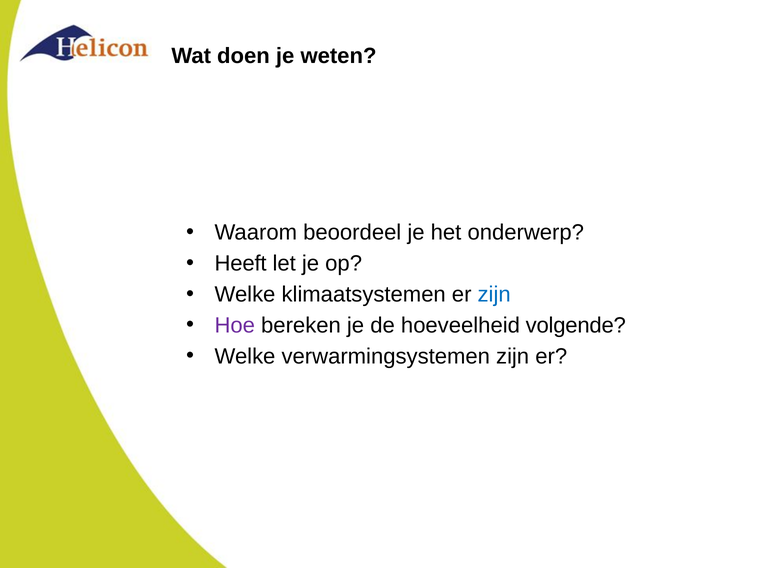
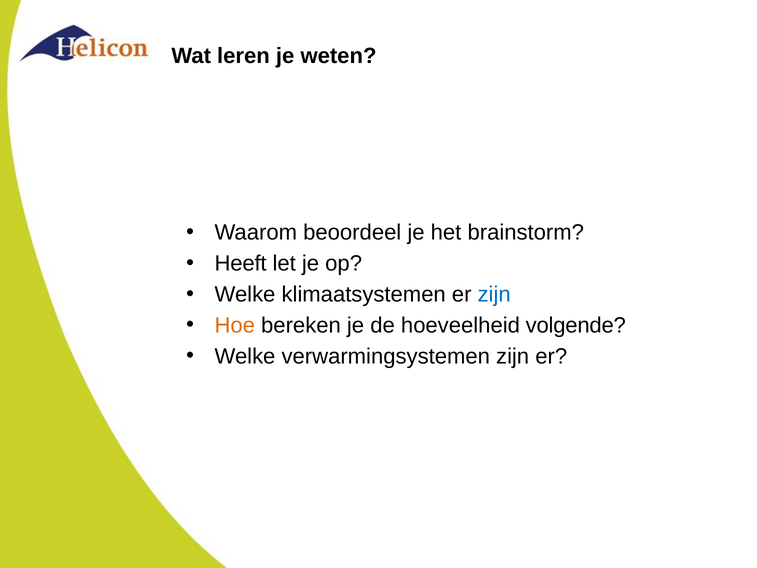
doen: doen -> leren
onderwerp: onderwerp -> brainstorm
Hoe colour: purple -> orange
